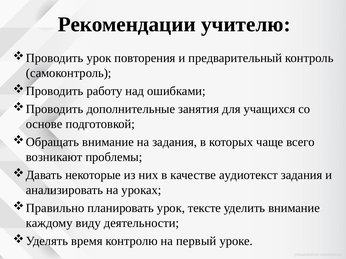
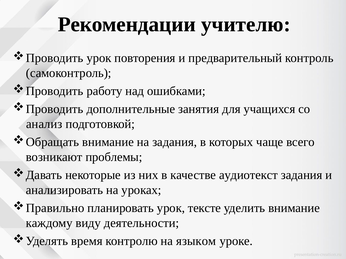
основе: основе -> анализ
первый: первый -> языком
